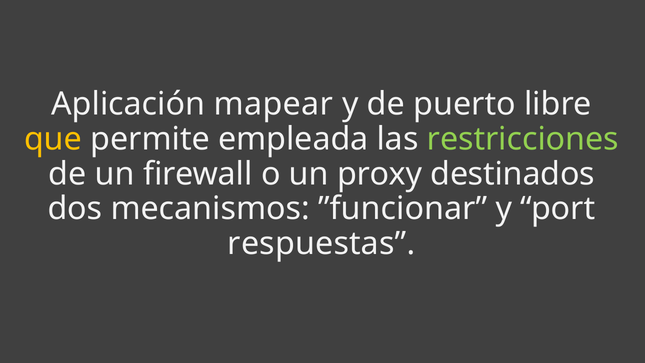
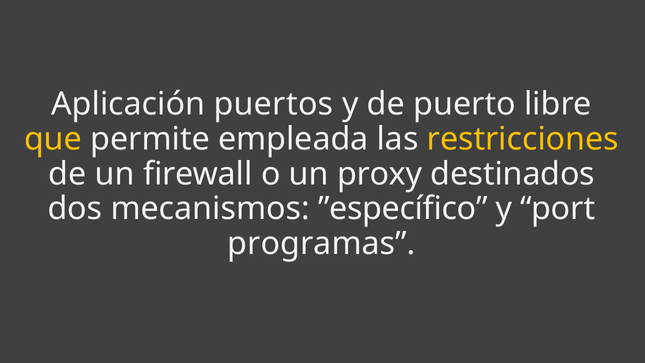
mapear: mapear -> puertos
restricciones colour: light green -> yellow
”funcionar: ”funcionar -> ”específico
respuestas: respuestas -> programas
